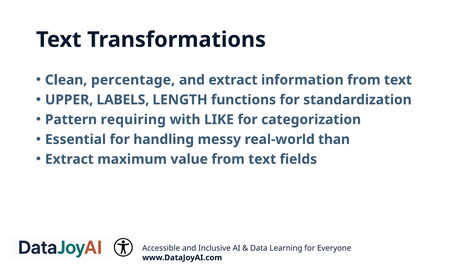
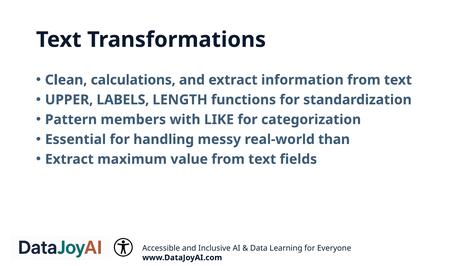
percentage: percentage -> calculations
requiring: requiring -> members
